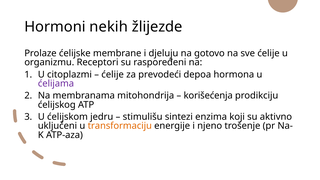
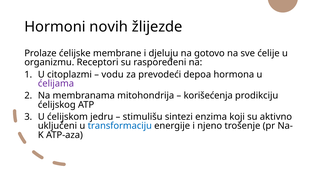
nekih: nekih -> novih
ćelije at (113, 74): ćelije -> vodu
transformaciju colour: orange -> blue
